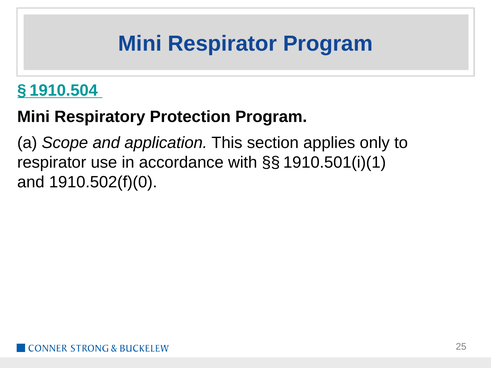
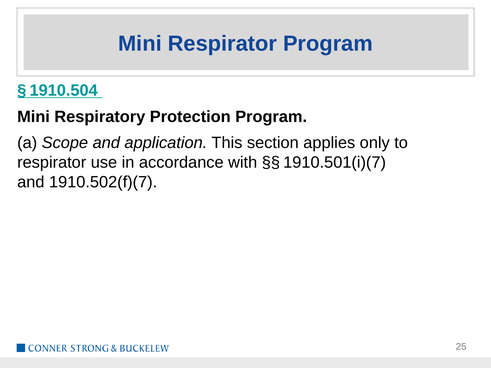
1910.501(i)(1: 1910.501(i)(1 -> 1910.501(i)(7
1910.502(f)(0: 1910.502(f)(0 -> 1910.502(f)(7
